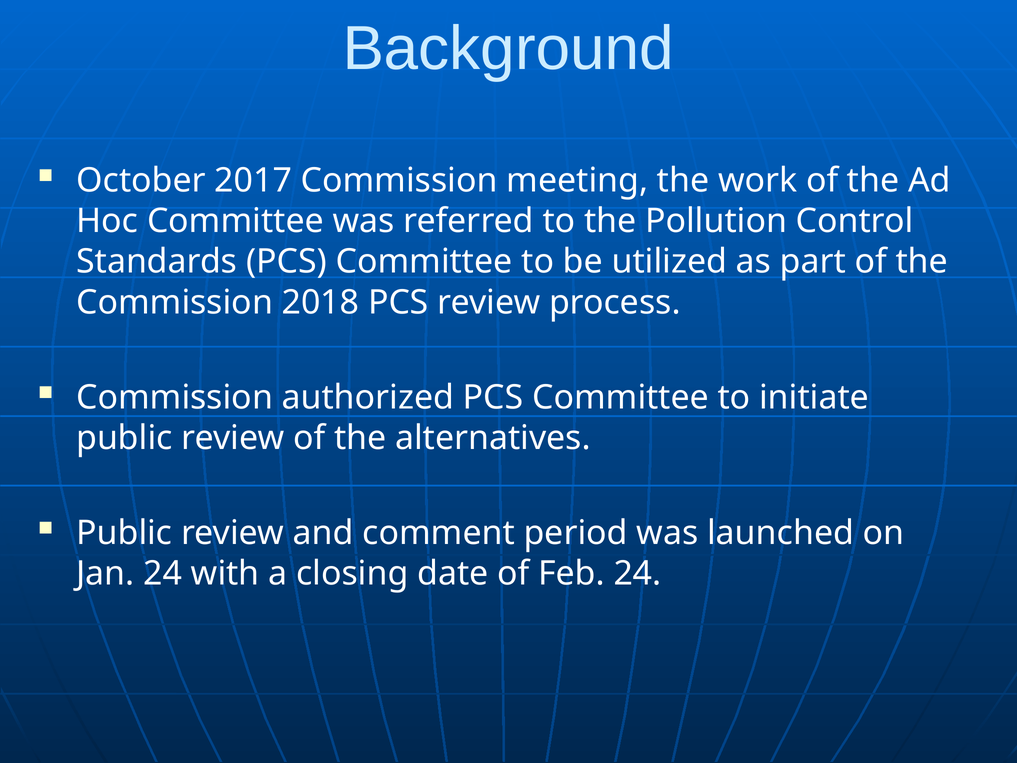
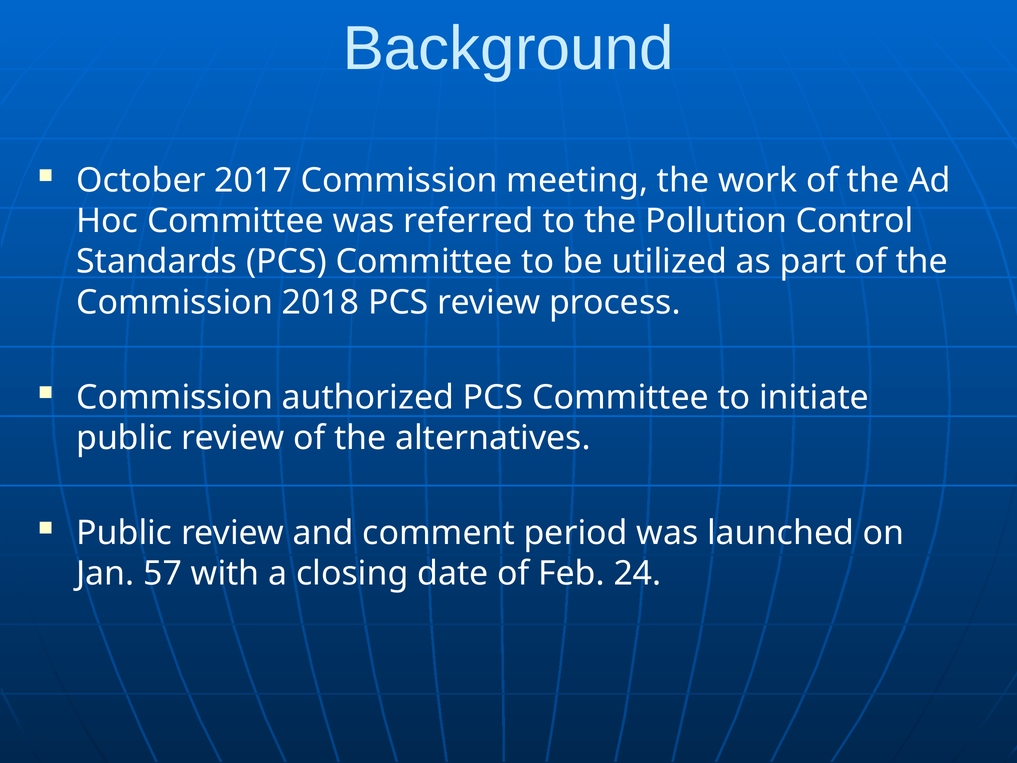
Jan 24: 24 -> 57
